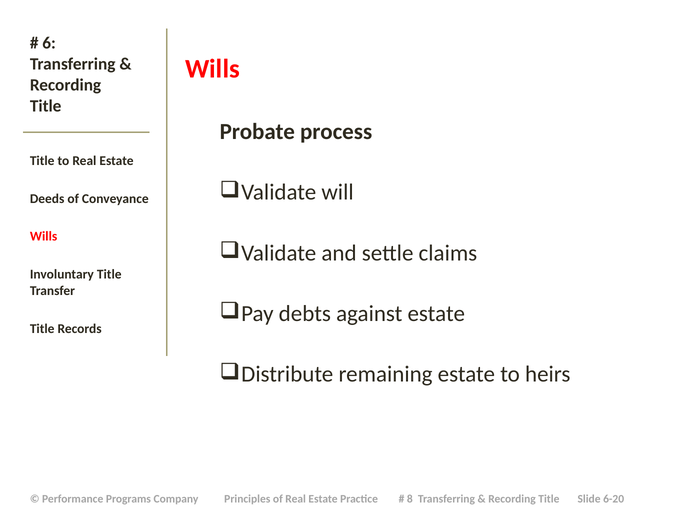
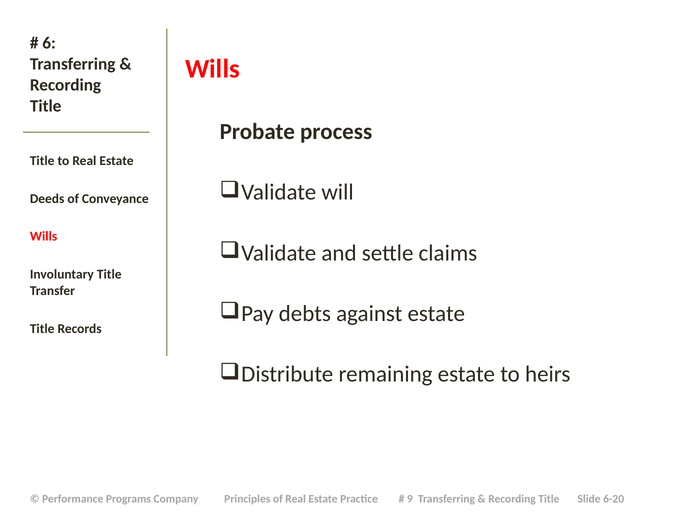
8: 8 -> 9
